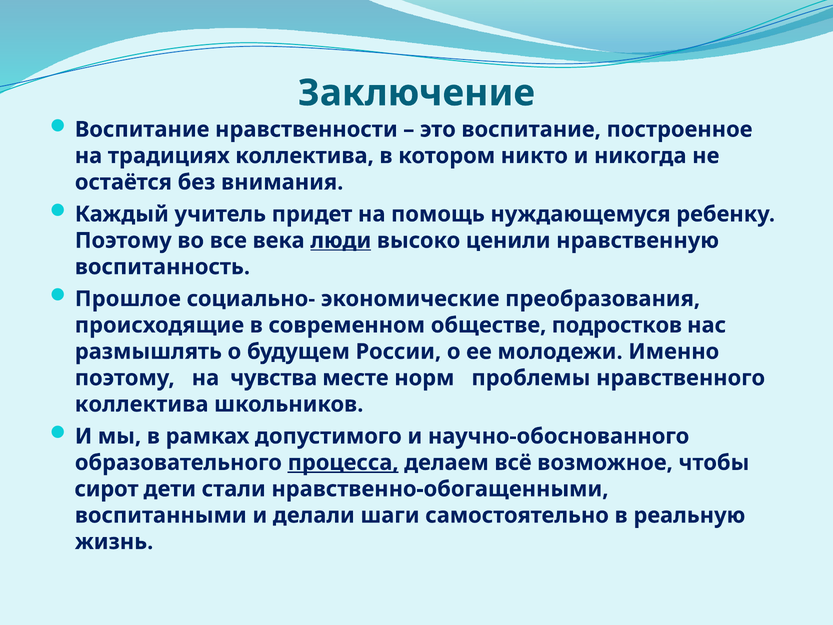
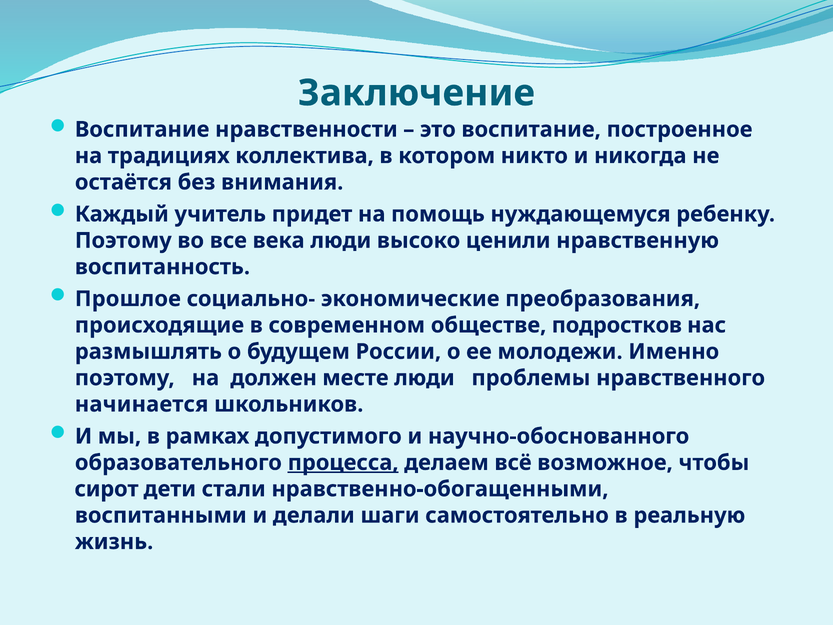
люди at (341, 240) underline: present -> none
чувства: чувства -> должен
месте норм: норм -> люди
коллектива at (142, 404): коллектива -> начинается
